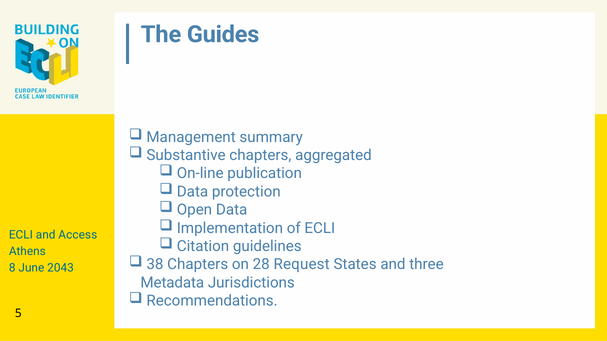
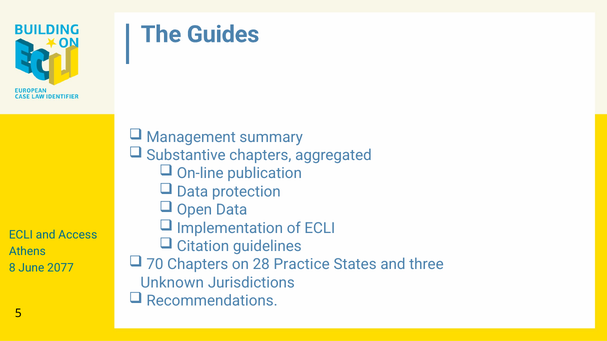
38: 38 -> 70
Request: Request -> Practice
2043: 2043 -> 2077
Metadata: Metadata -> Unknown
